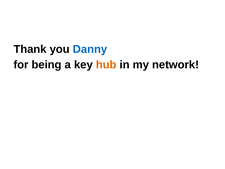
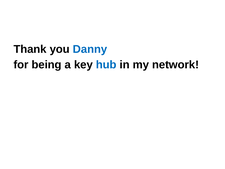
hub colour: orange -> blue
